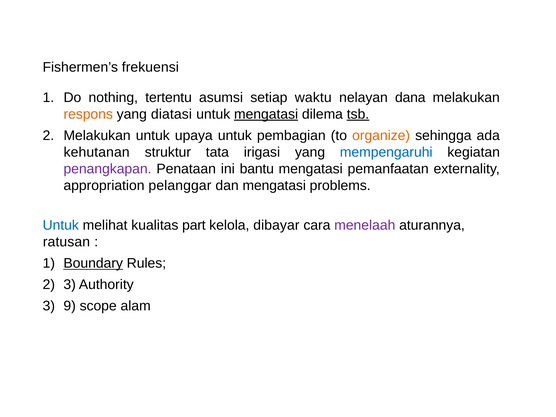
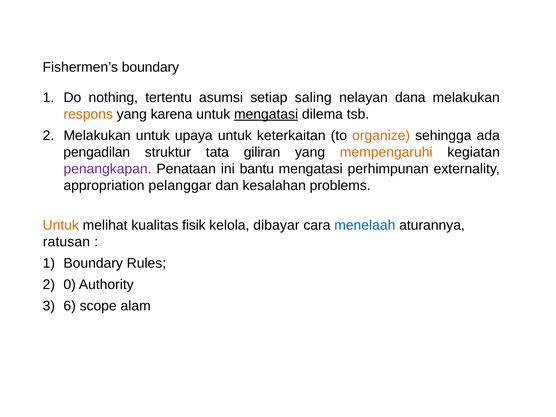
Fishermen’s frekuensi: frekuensi -> boundary
waktu: waktu -> saling
diatasi: diatasi -> karena
tsb underline: present -> none
pembagian: pembagian -> keterkaitan
kehutanan: kehutanan -> pengadilan
irigasi: irigasi -> giliran
mempengaruhi colour: blue -> orange
pemanfaatan: pemanfaatan -> perhimpunan
dan mengatasi: mengatasi -> kesalahan
Untuk at (61, 225) colour: blue -> orange
part: part -> fisik
menelaah colour: purple -> blue
Boundary at (93, 263) underline: present -> none
2 3: 3 -> 0
9: 9 -> 6
